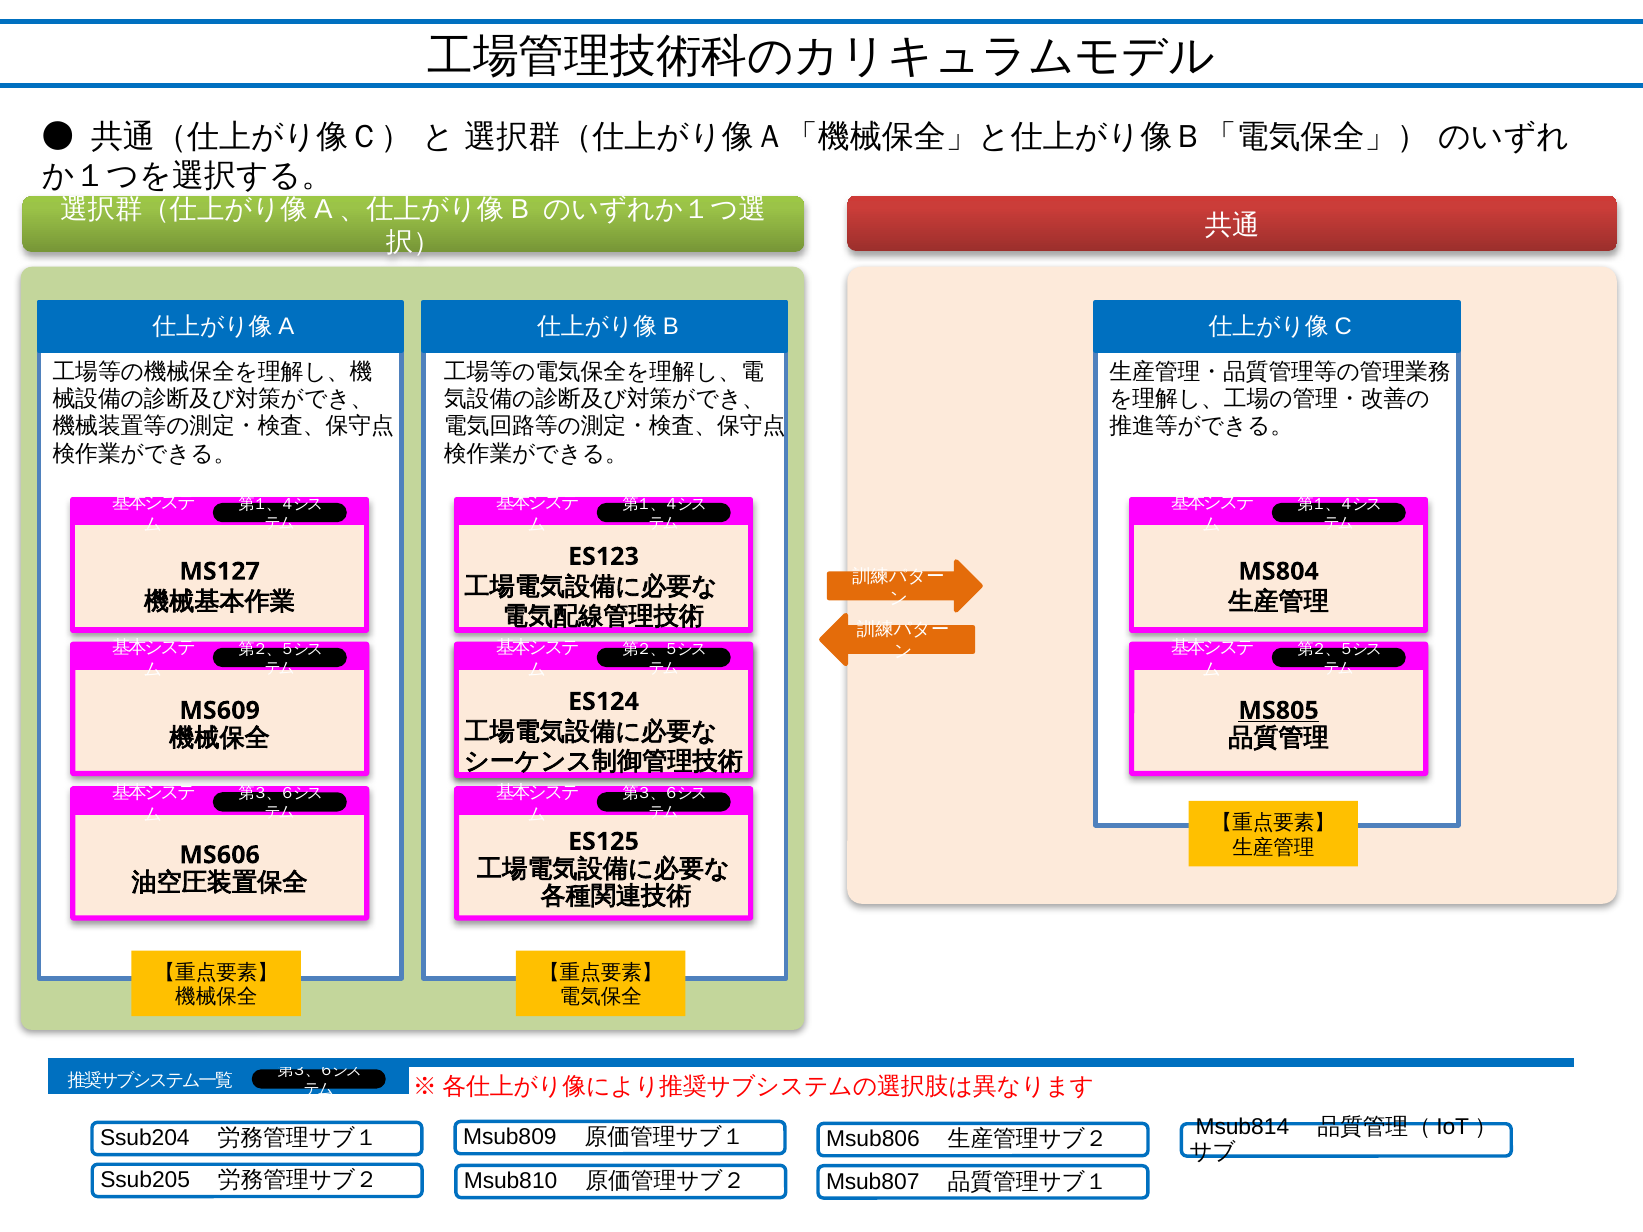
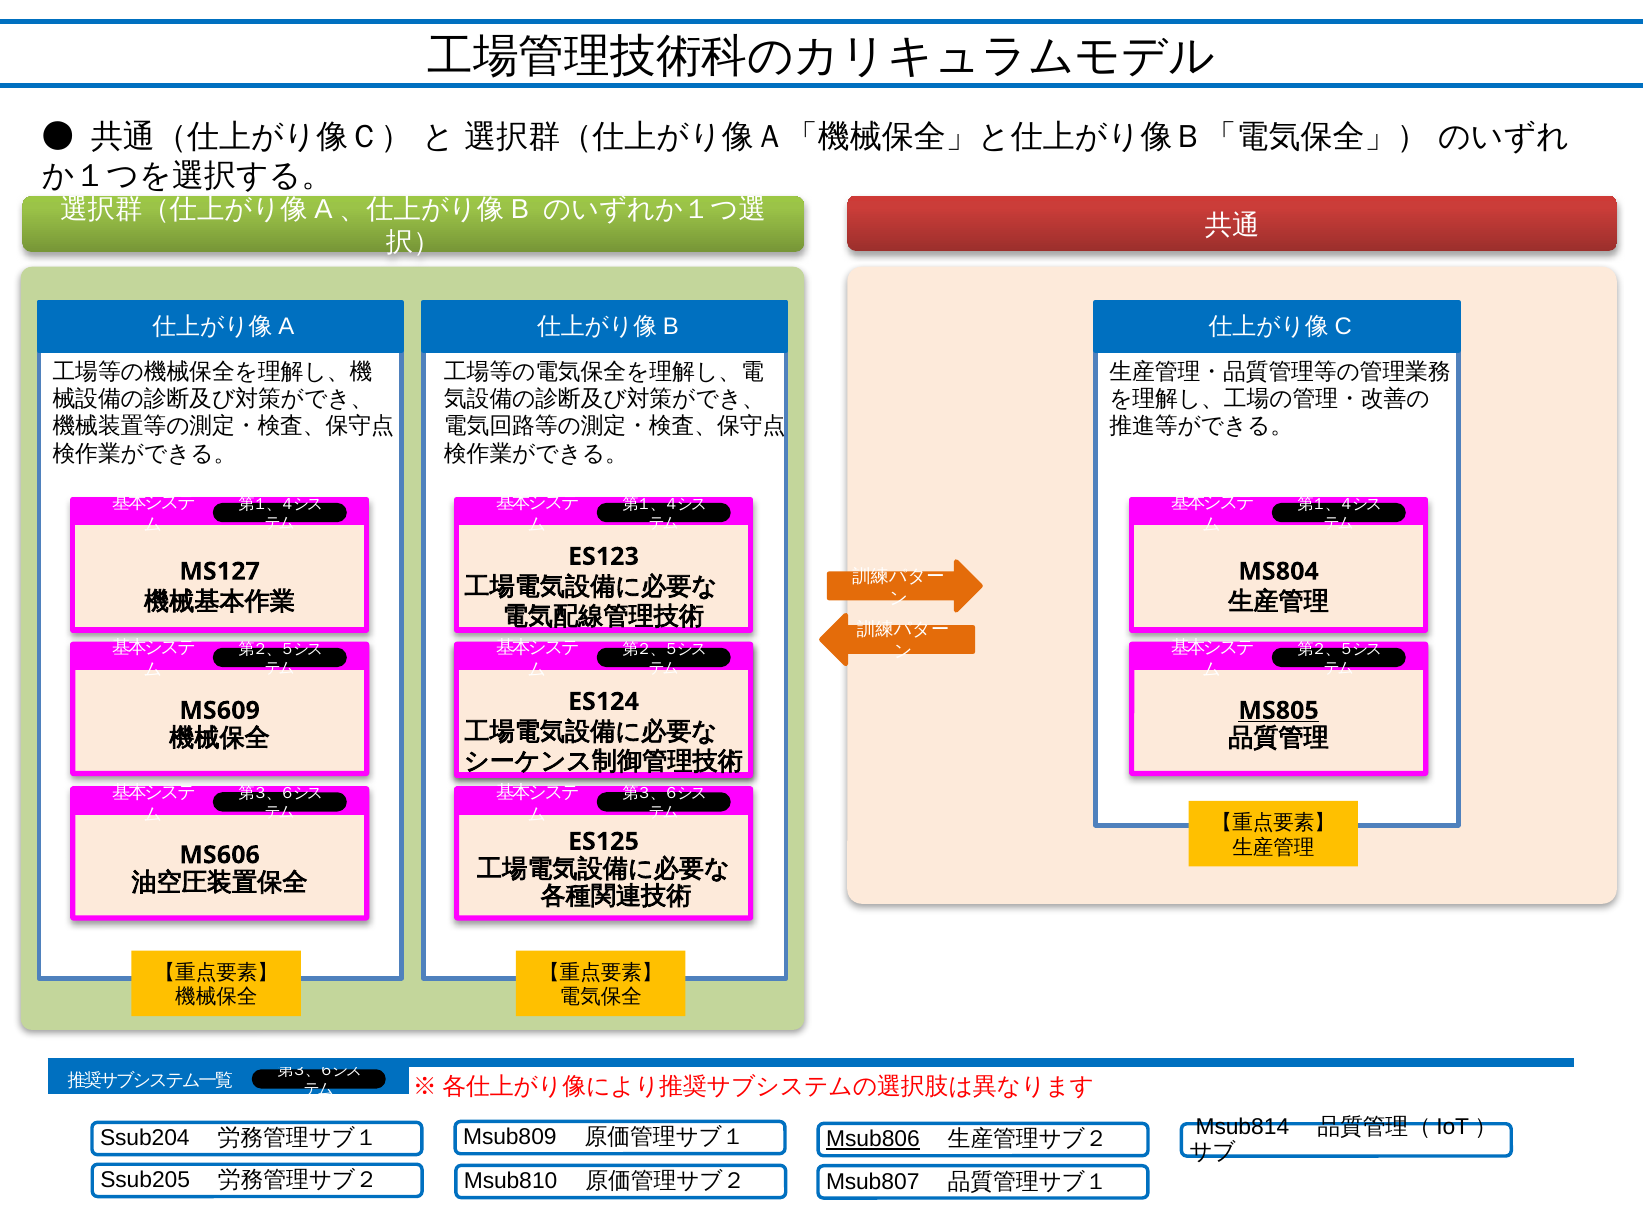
Msub806 underline: none -> present
